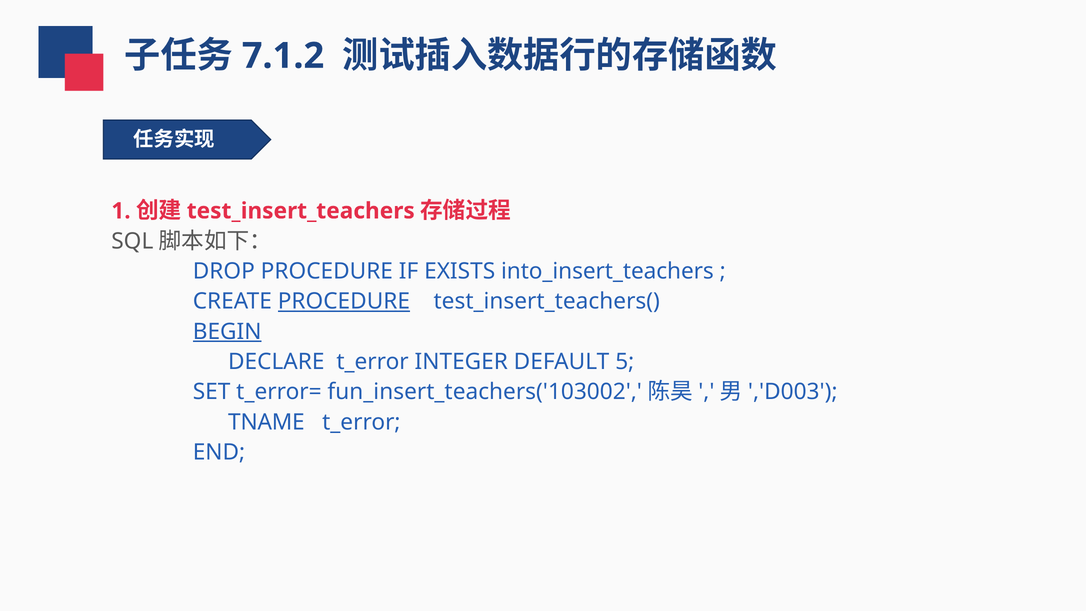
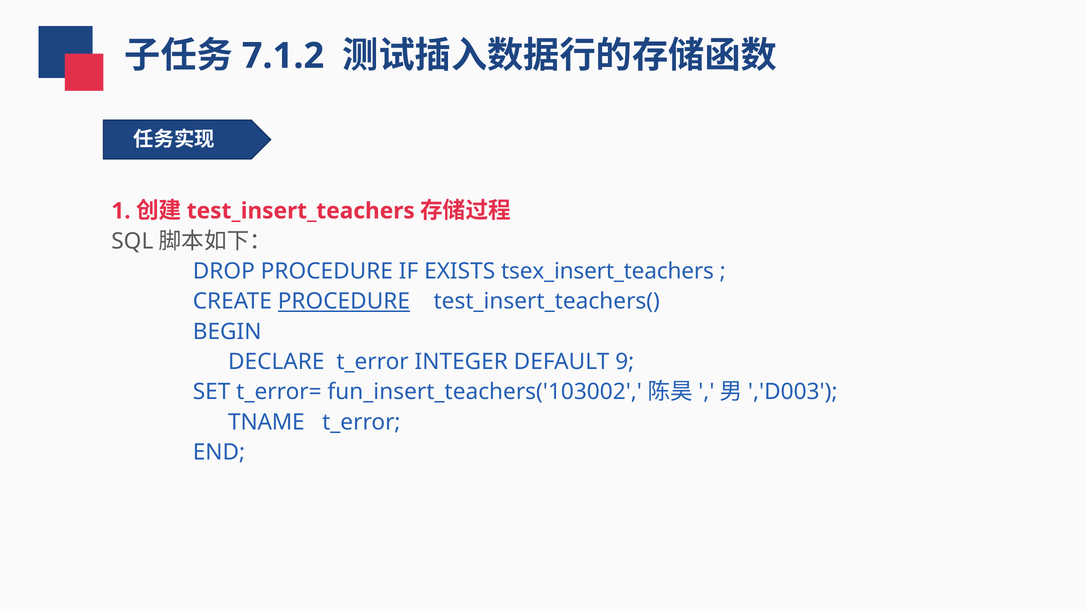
into_insert_teachers: into_insert_teachers -> tsex_insert_teachers
BEGIN underline: present -> none
5: 5 -> 9
